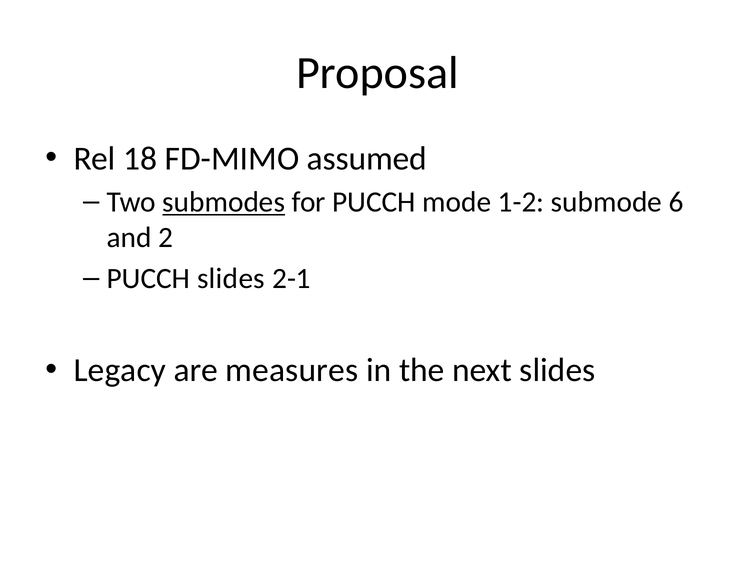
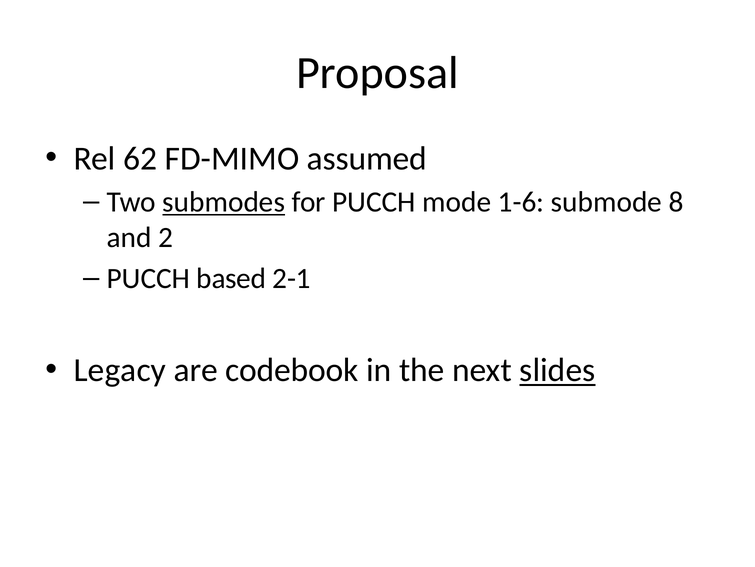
18: 18 -> 62
1-2: 1-2 -> 1-6
6: 6 -> 8
PUCCH slides: slides -> based
measures: measures -> codebook
slides at (557, 370) underline: none -> present
